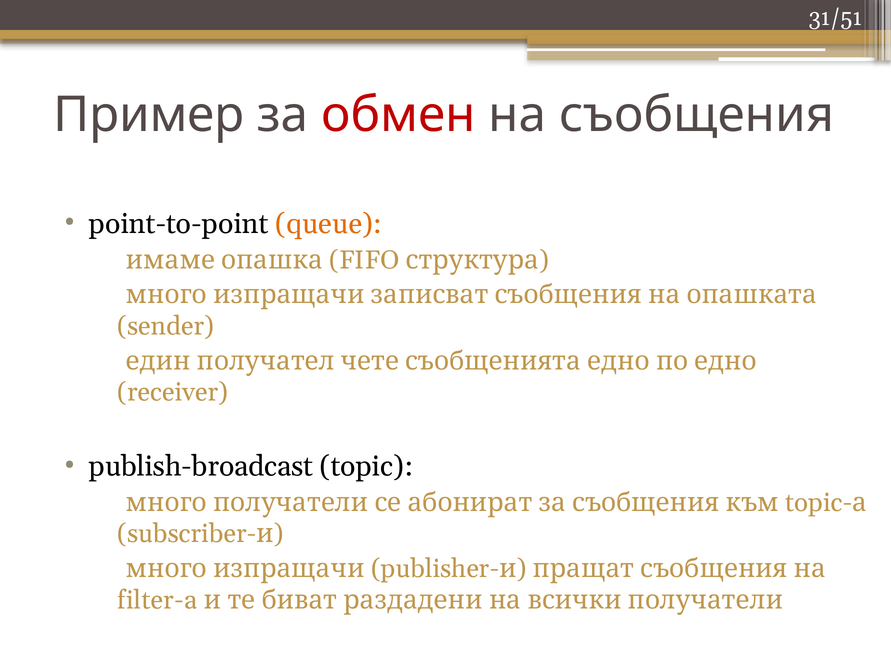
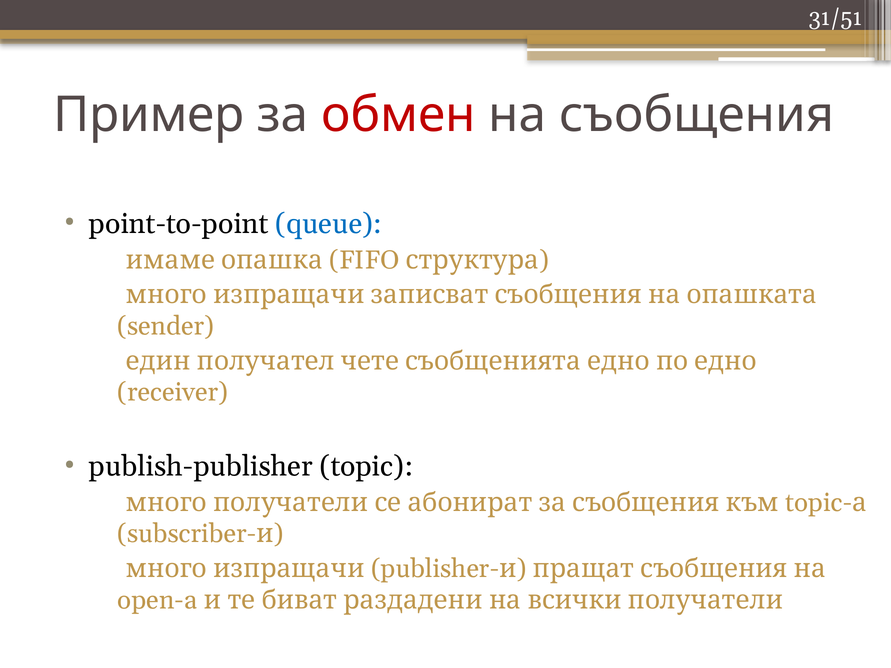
queue colour: orange -> blue
publish-broadcast: publish-broadcast -> publish-publisher
filter-a: filter-a -> open-a
